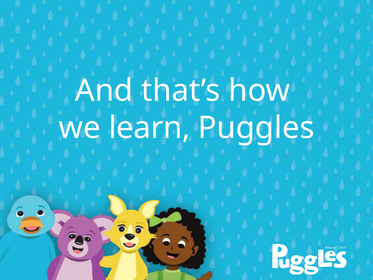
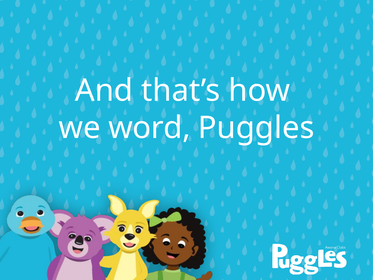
learn: learn -> word
